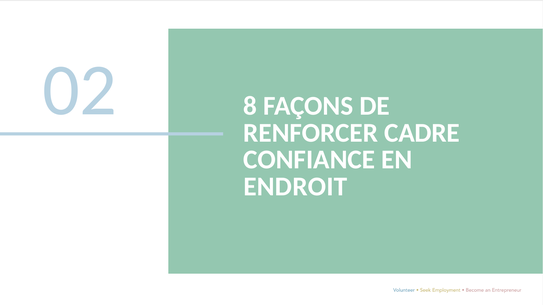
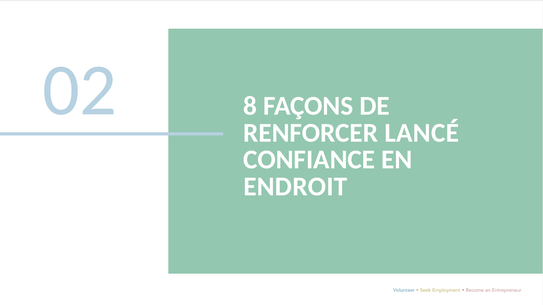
CADRE: CADRE -> LANCÉ
